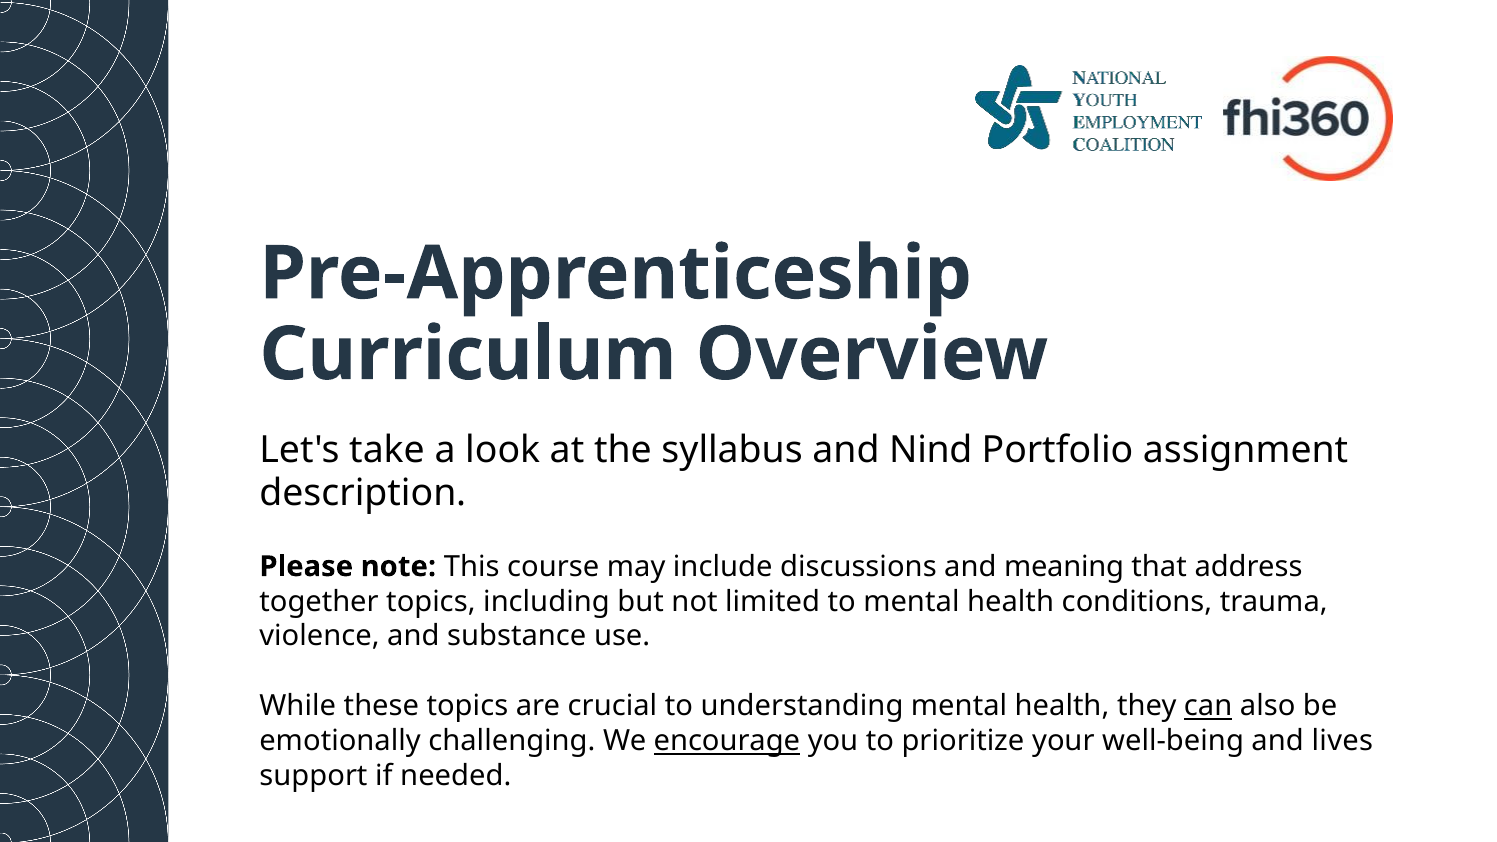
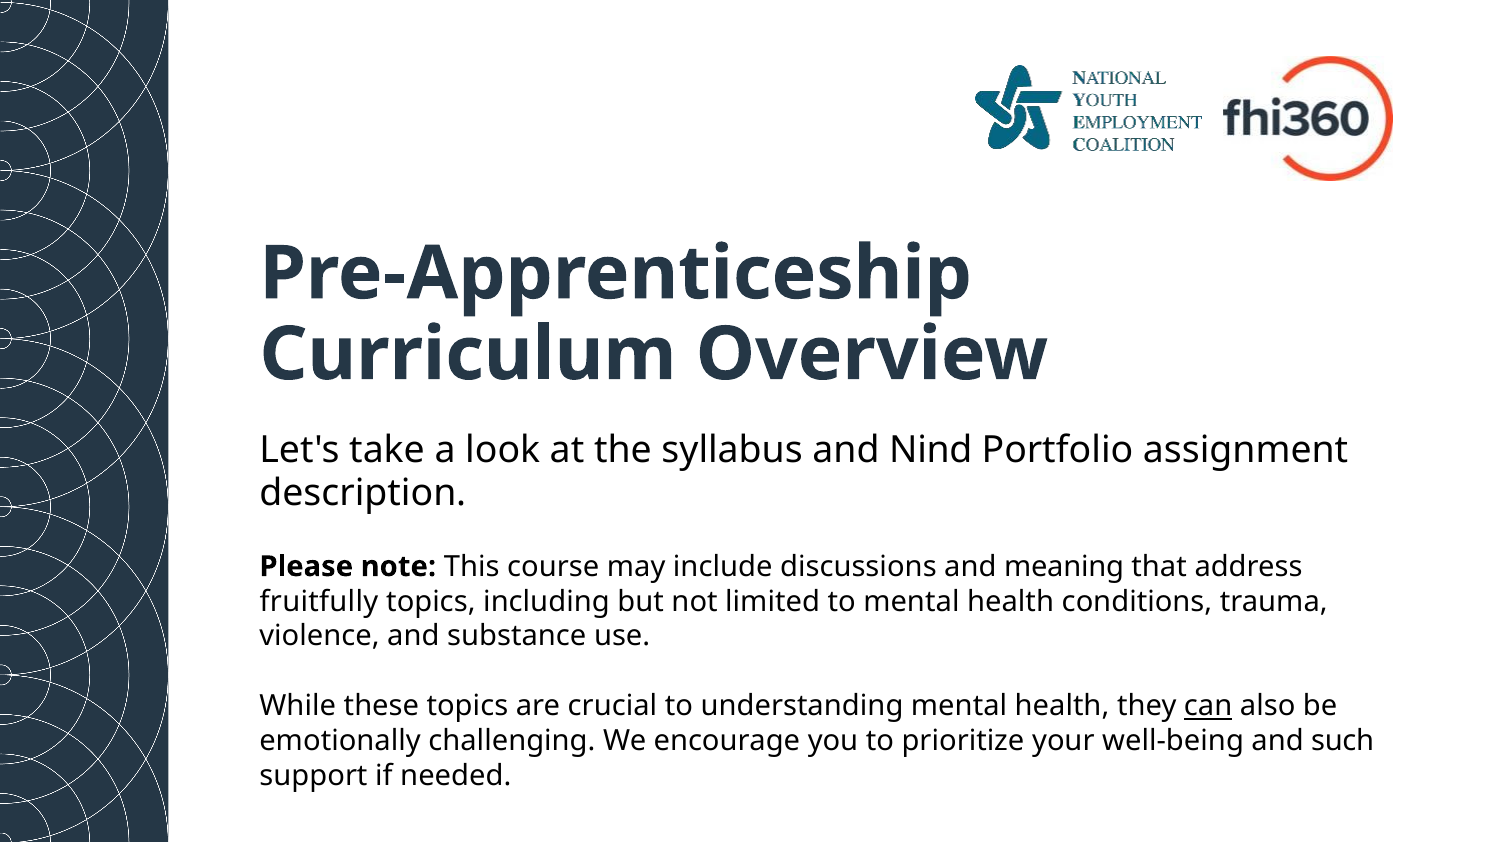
together: together -> fruitfully
encourage underline: present -> none
lives: lives -> such
